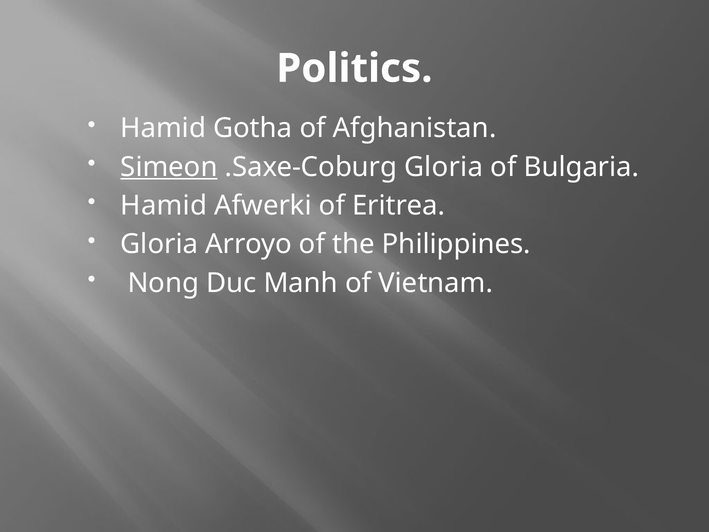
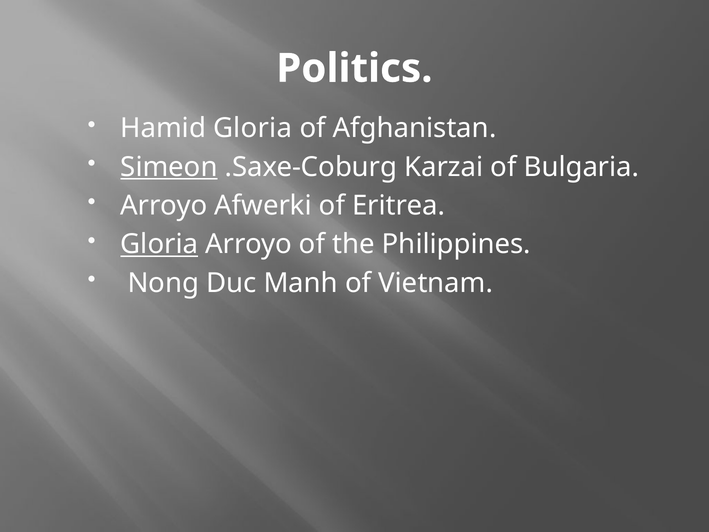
Hamid Gotha: Gotha -> Gloria
.Saxe-Coburg Gloria: Gloria -> Karzai
Hamid at (164, 206): Hamid -> Arroyo
Gloria at (159, 244) underline: none -> present
